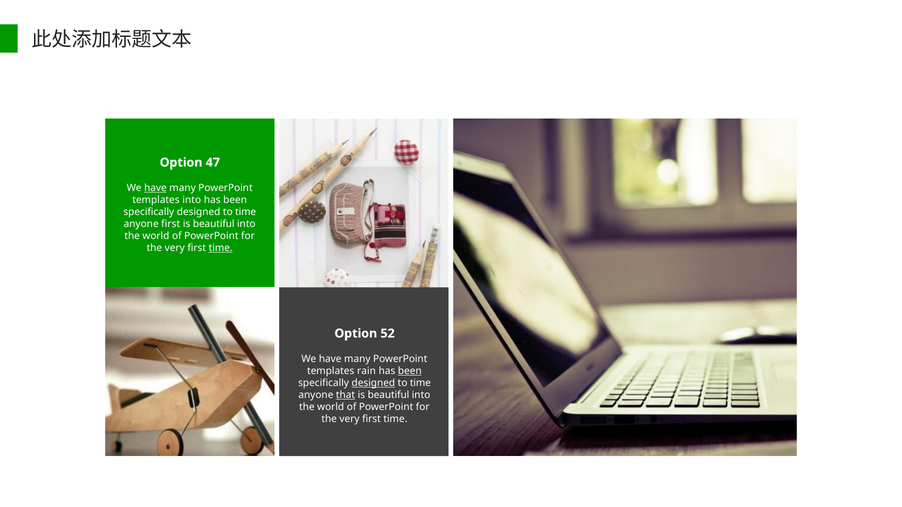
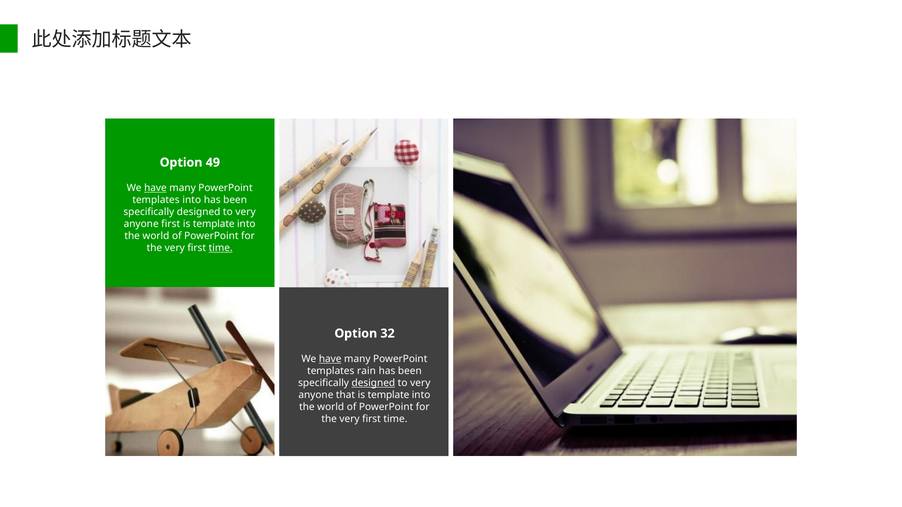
47: 47 -> 49
time at (246, 212): time -> very
beautiful at (214, 224): beautiful -> template
52: 52 -> 32
have at (330, 359) underline: none -> present
been at (410, 371) underline: present -> none
time at (420, 383): time -> very
that underline: present -> none
beautiful at (388, 395): beautiful -> template
